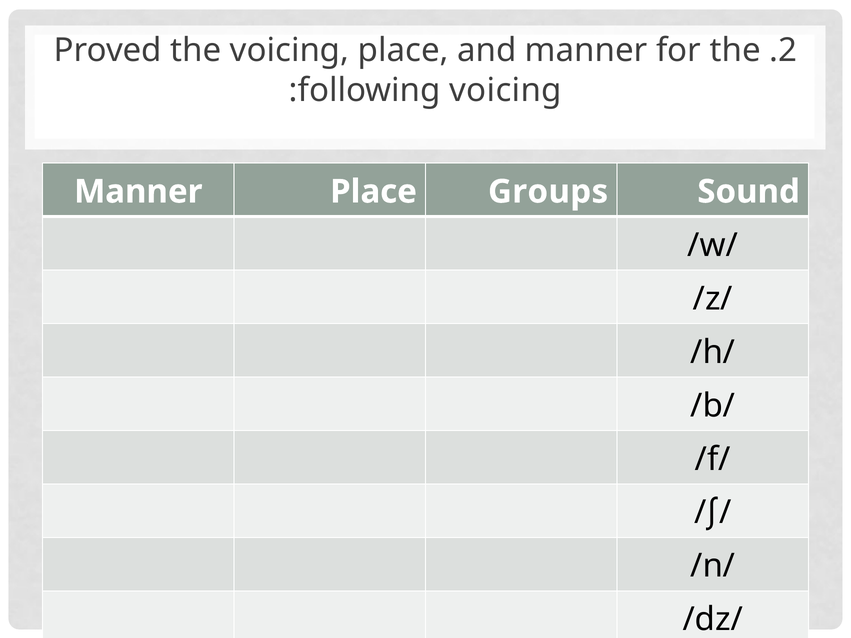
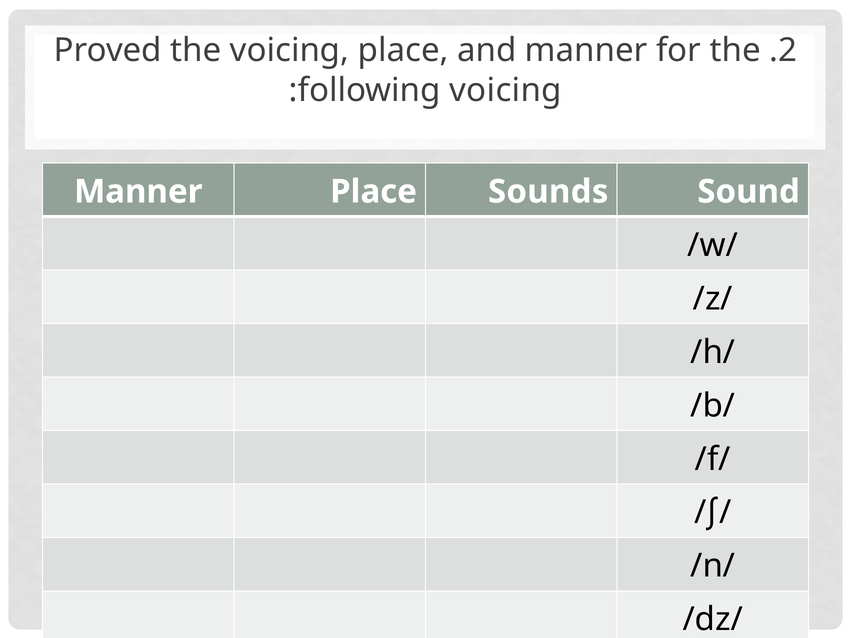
Groups: Groups -> Sounds
